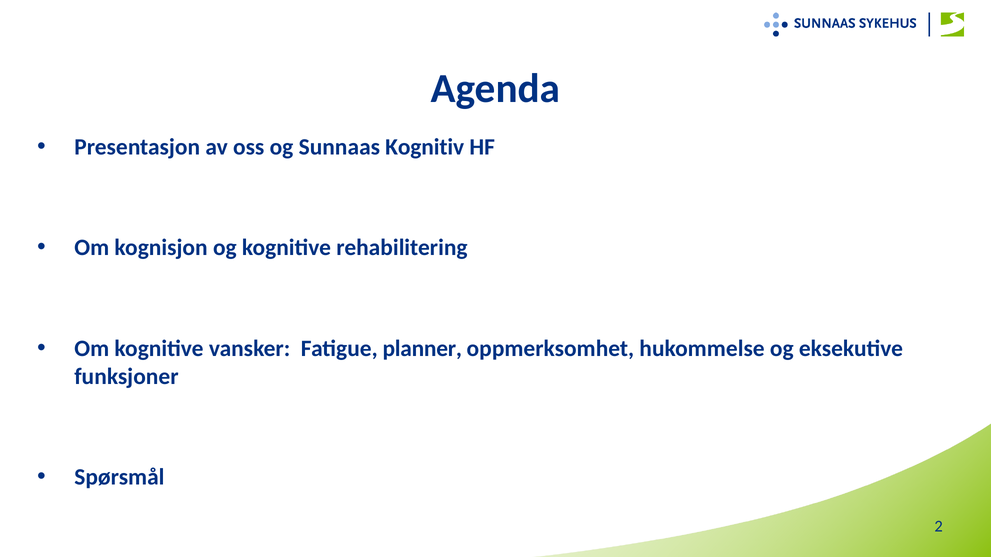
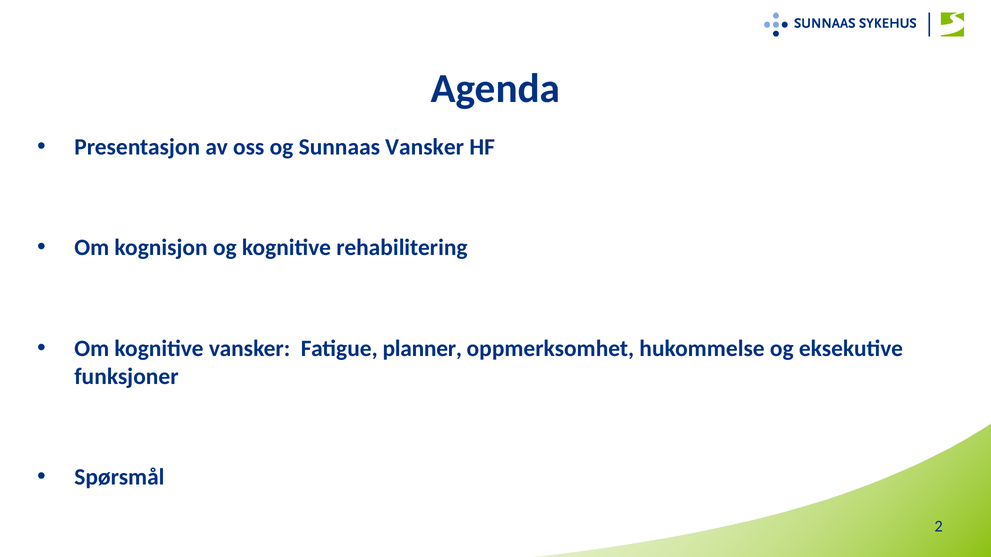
Sunnaas Kognitiv: Kognitiv -> Vansker
